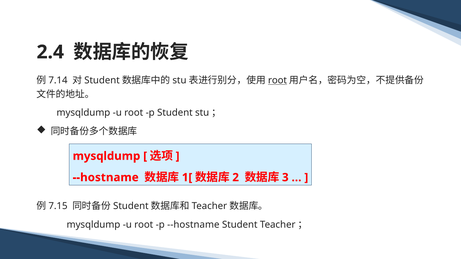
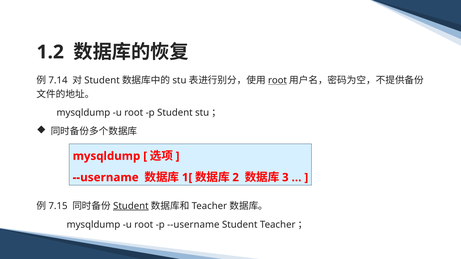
2.4: 2.4 -> 1.2
--hostname at (106, 178): --hostname -> --username
Student at (131, 206) underline: none -> present
p --hostname: --hostname -> --username
